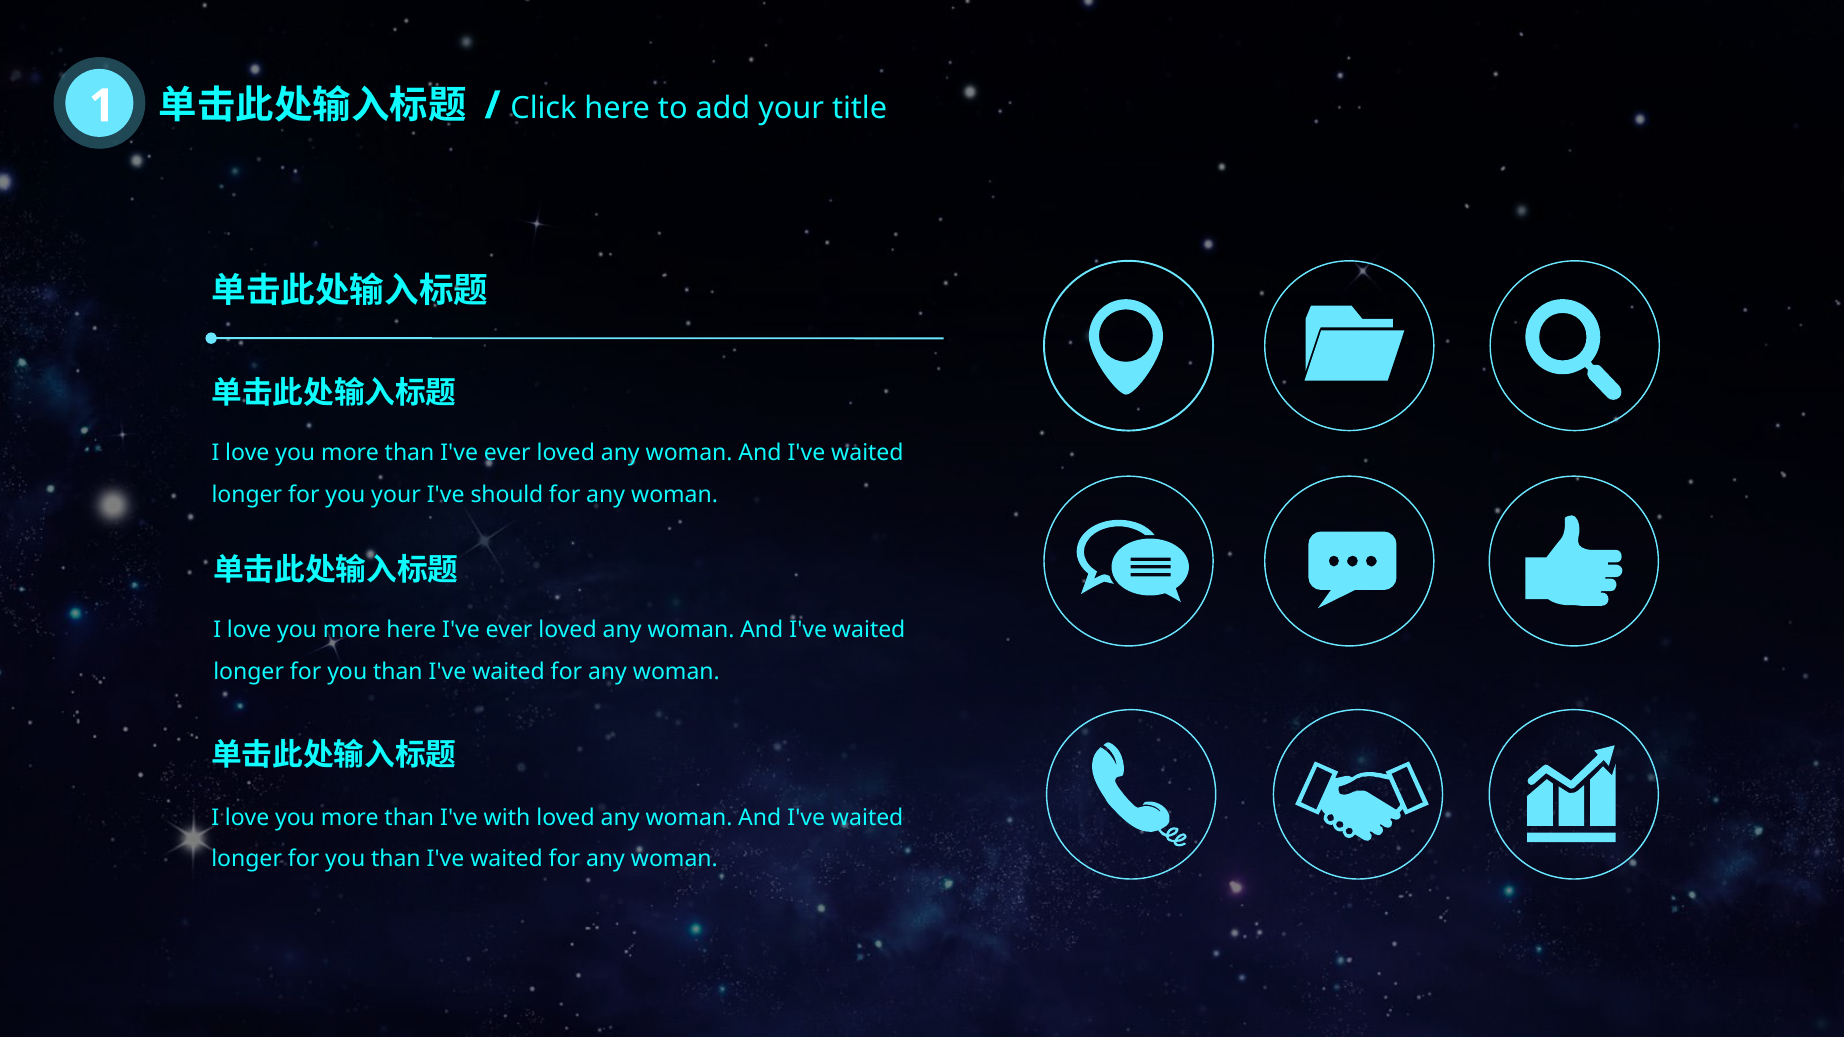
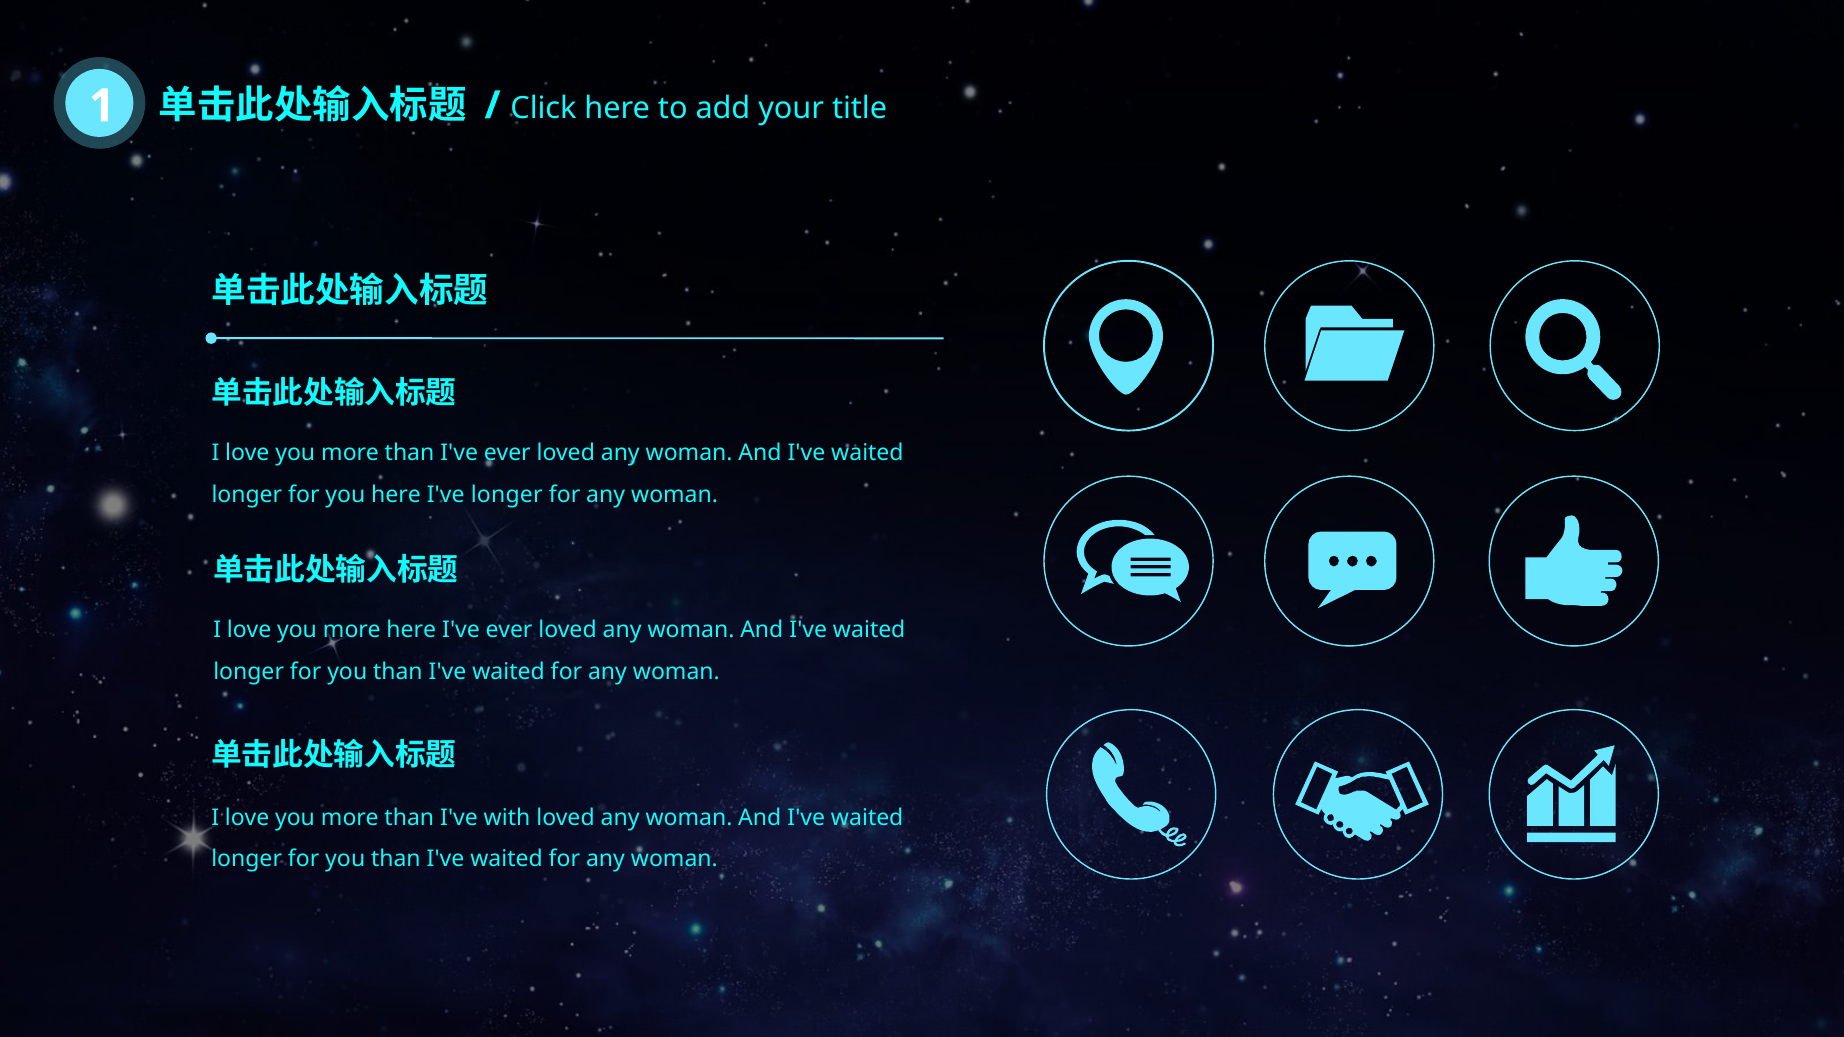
you your: your -> here
I've should: should -> longer
